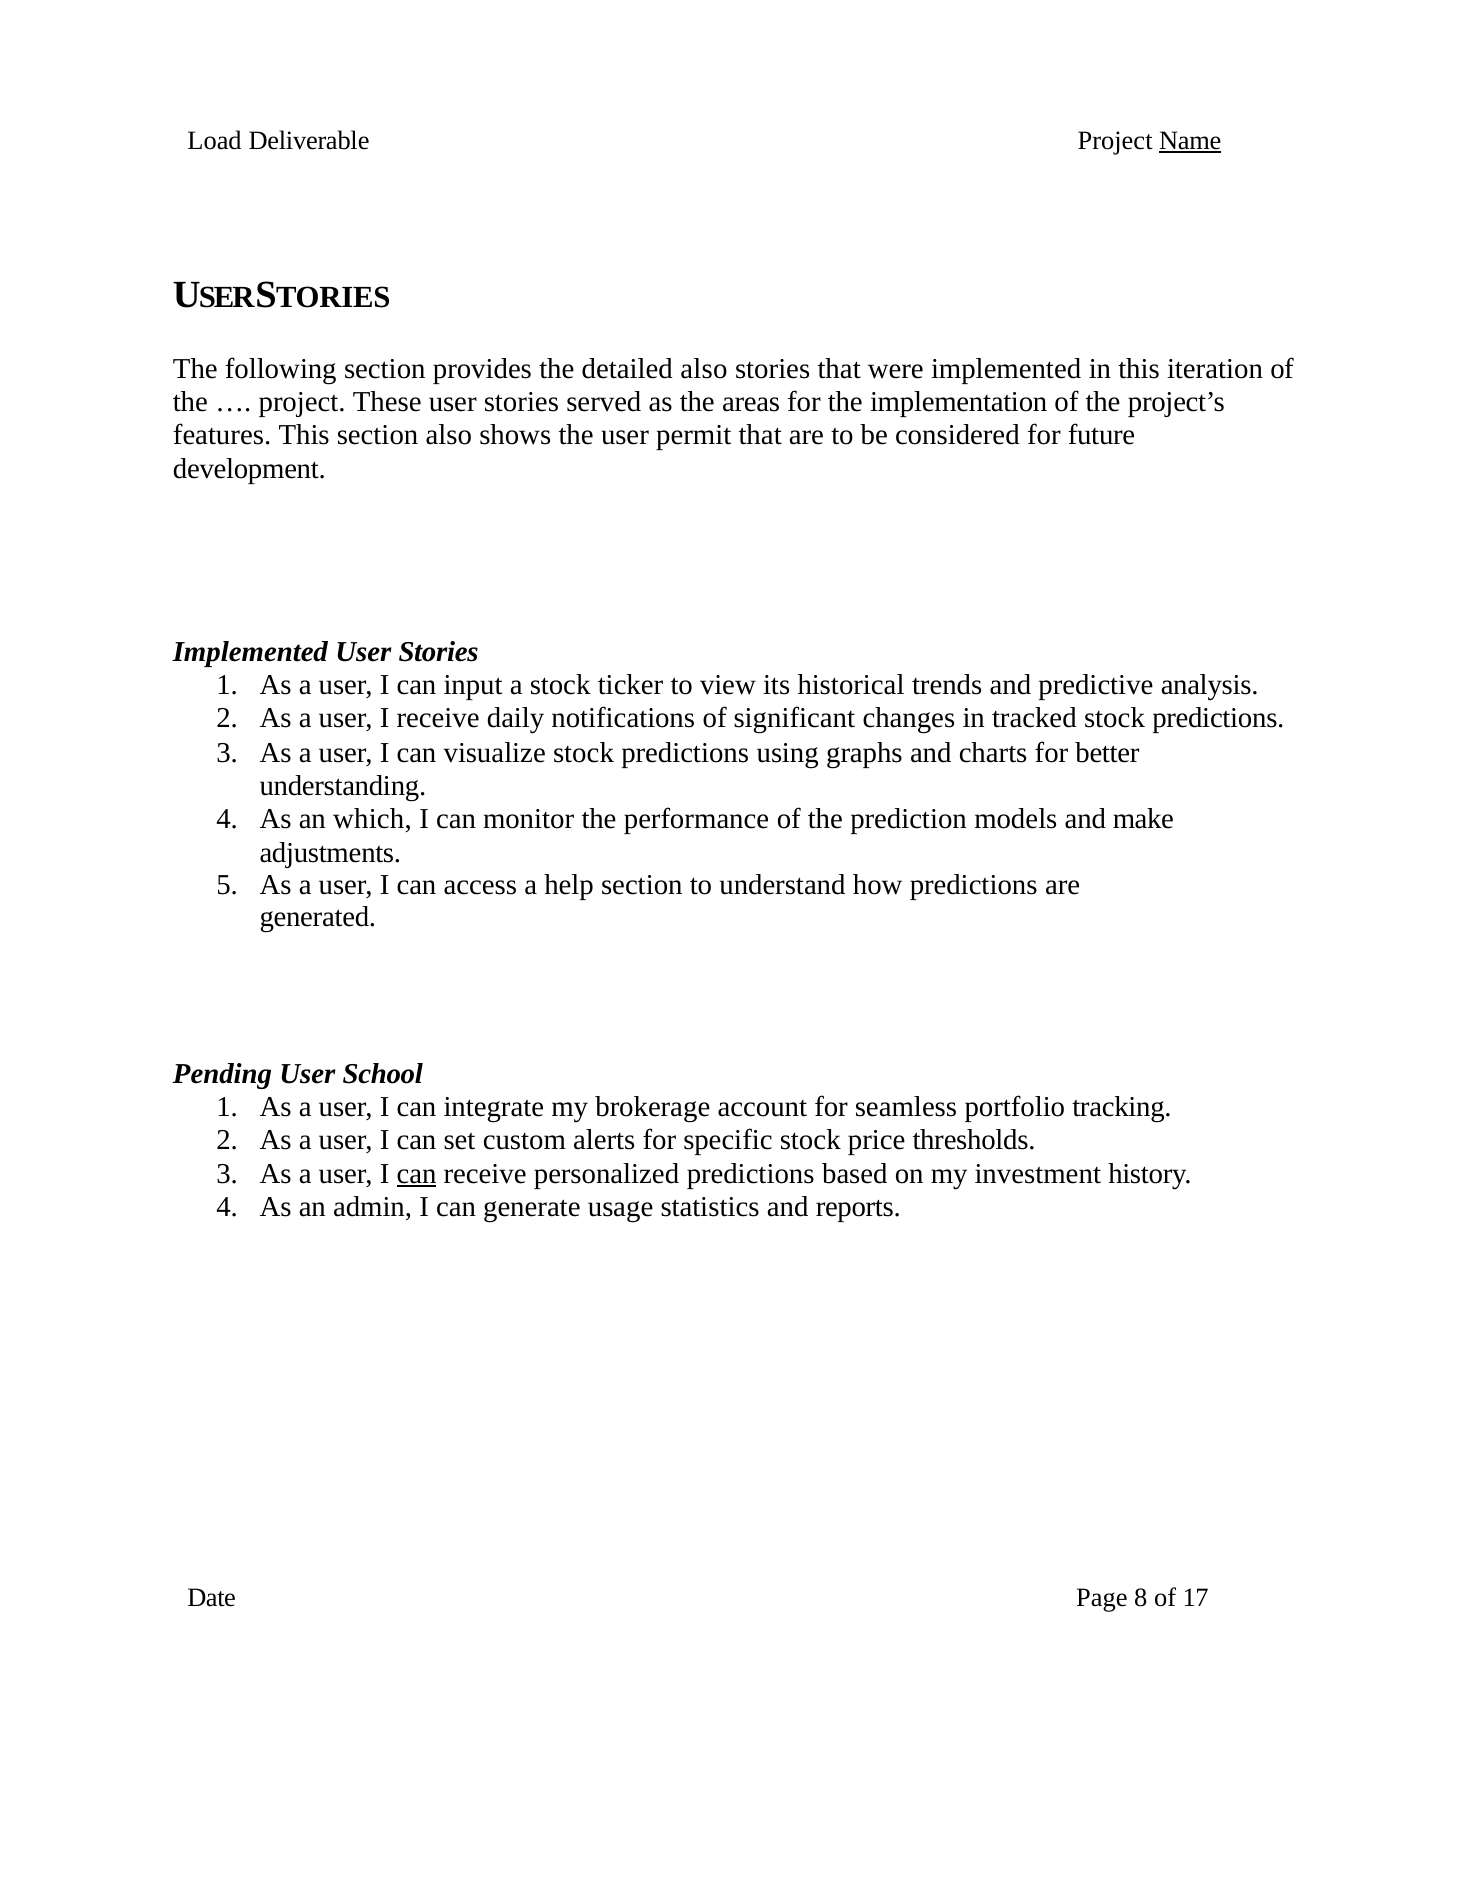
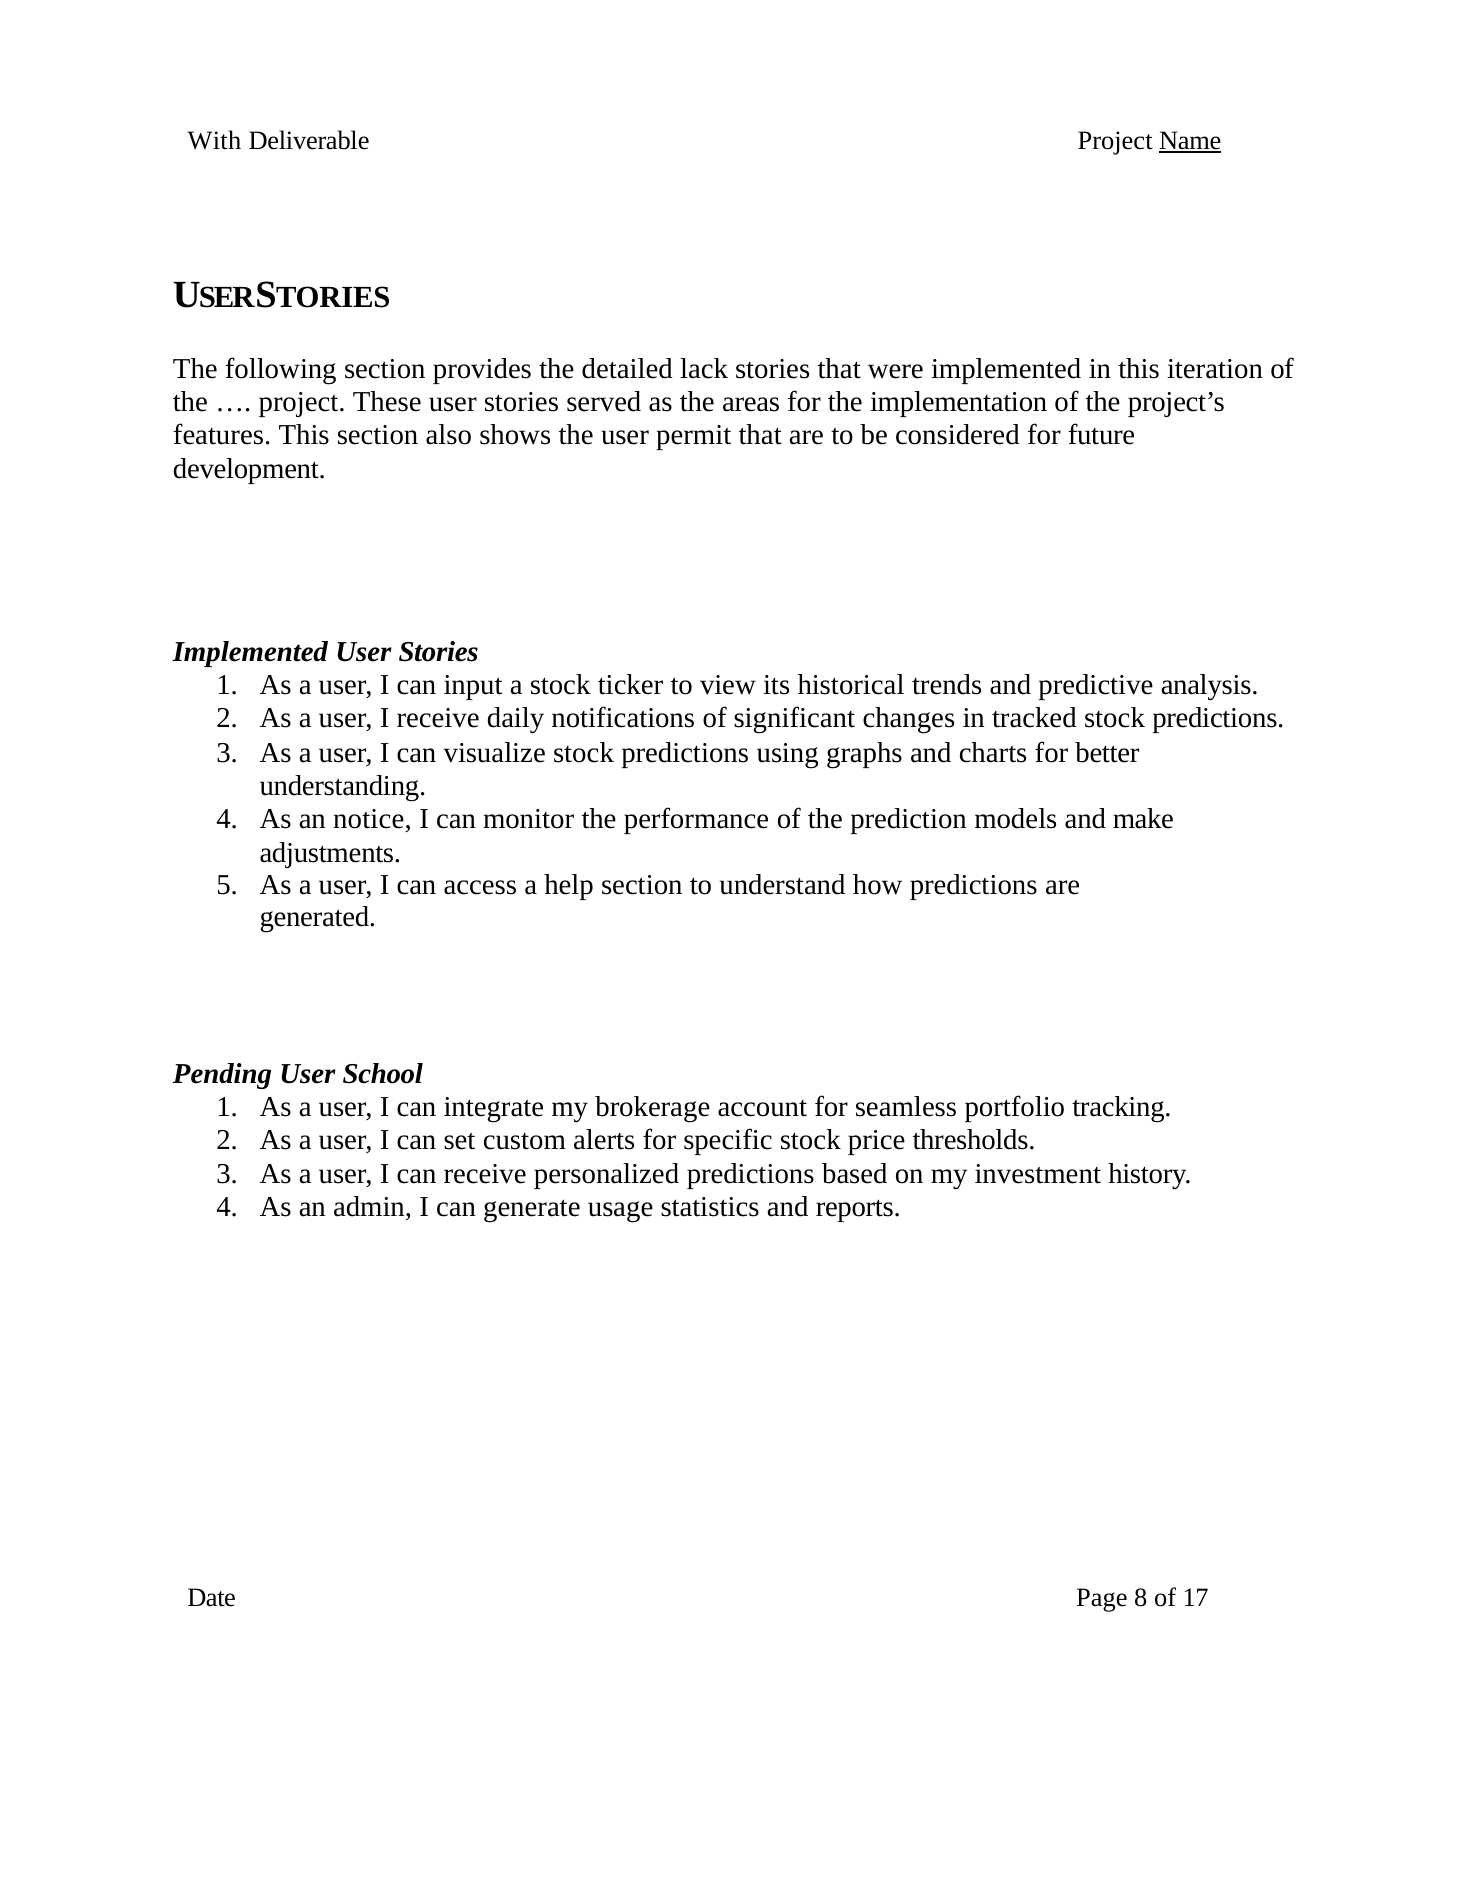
Load: Load -> With
detailed also: also -> lack
which: which -> notice
can at (417, 1173) underline: present -> none
